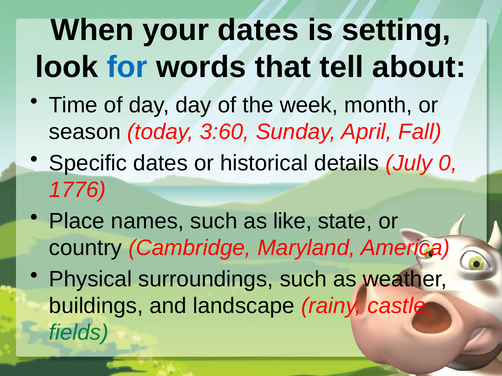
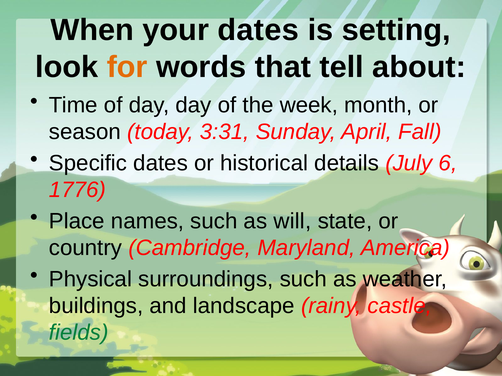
for colour: blue -> orange
3:60: 3:60 -> 3:31
0: 0 -> 6
like: like -> will
